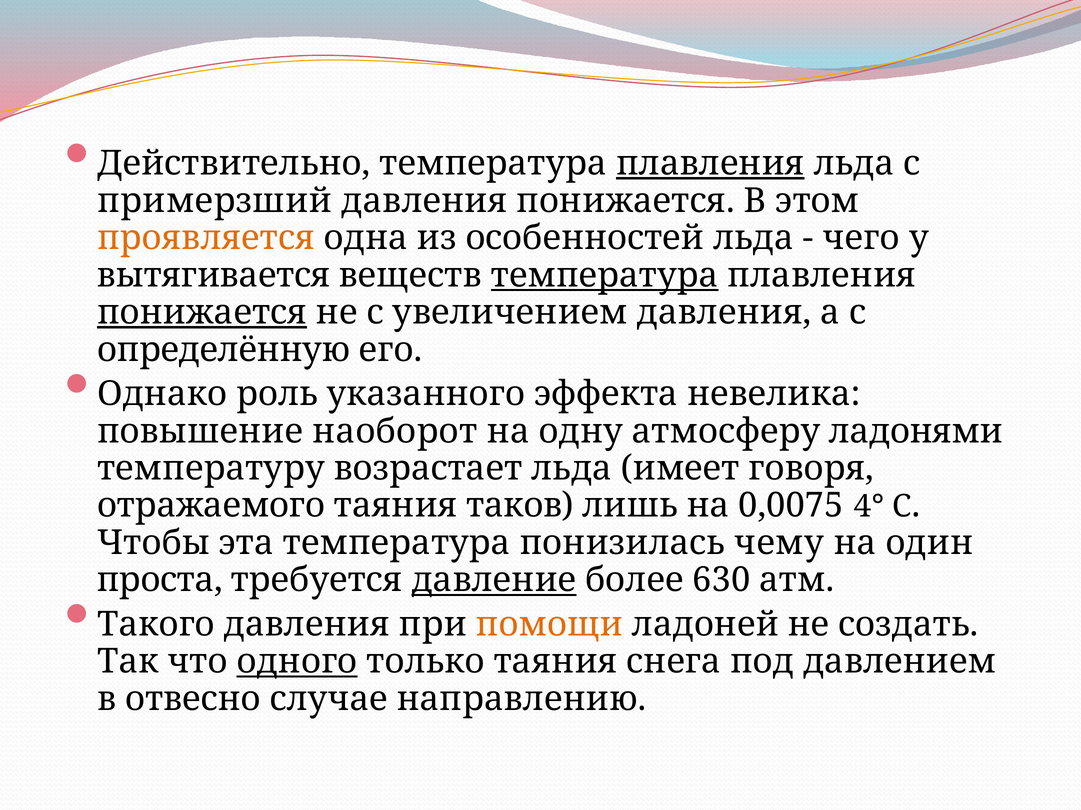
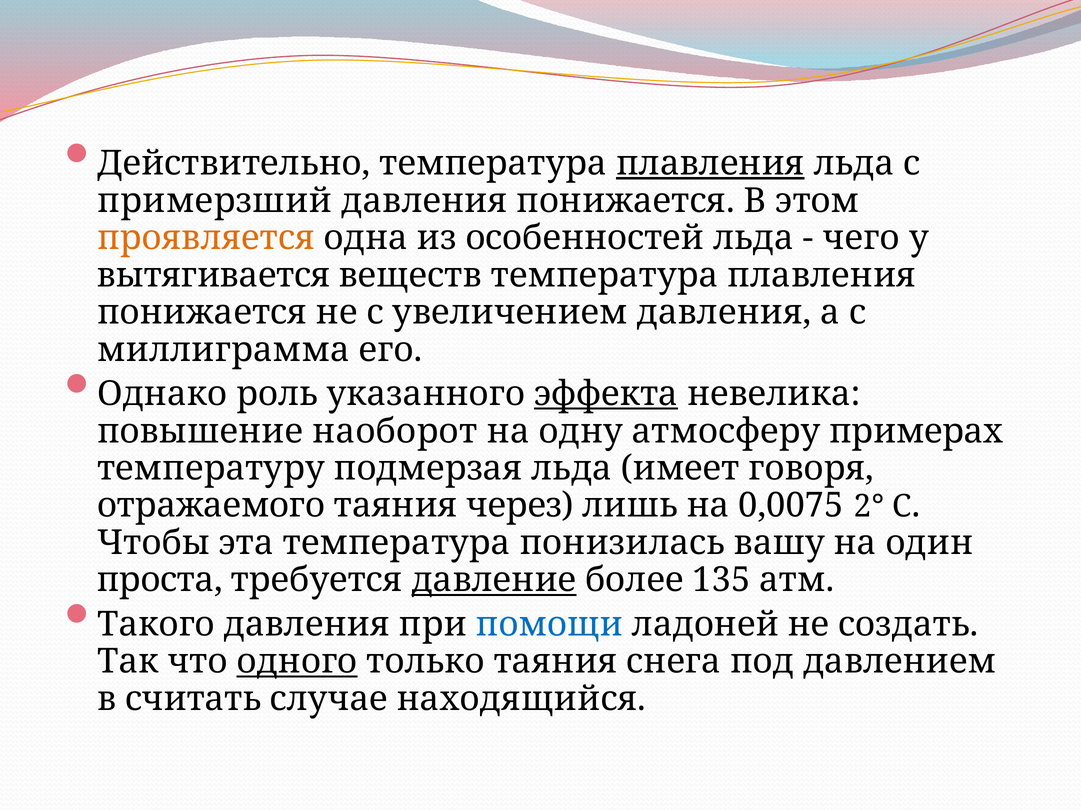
температура at (605, 275) underline: present -> none
понижается at (202, 313) underline: present -> none
определённую: определённую -> миллиграмма
эффекта underline: none -> present
ладонями: ладонями -> примерах
возрастает: возрастает -> подмерзая
таков: таков -> через
4°: 4° -> 2°
чему: чему -> вашу
630: 630 -> 135
помощи colour: orange -> blue
отвесно: отвесно -> считать
направлению: направлению -> находящийся
